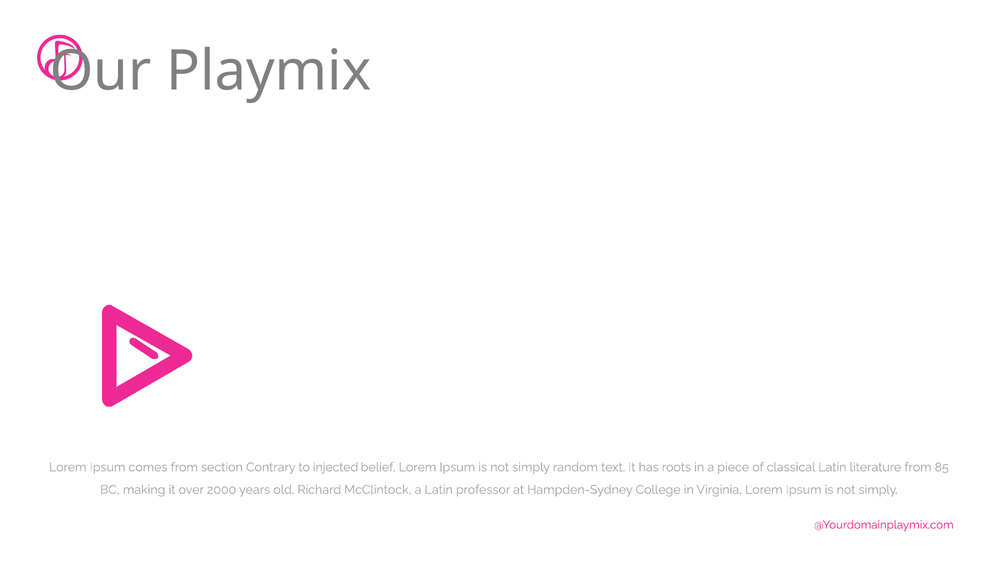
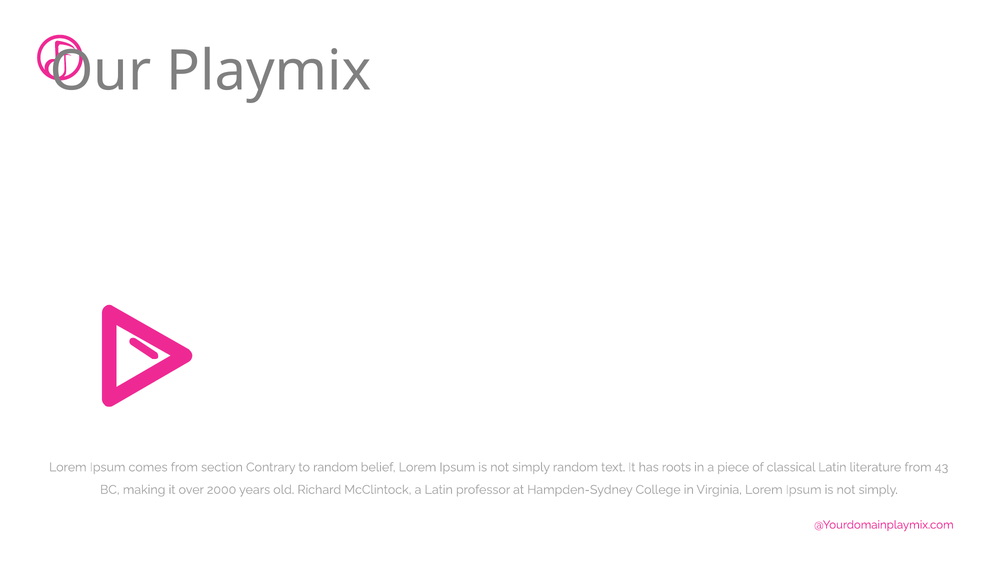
to injected: injected -> random
85: 85 -> 43
